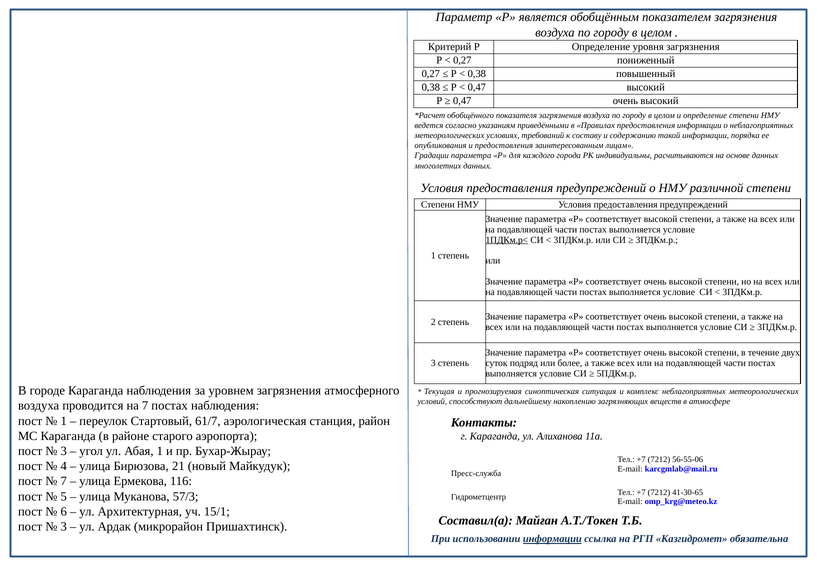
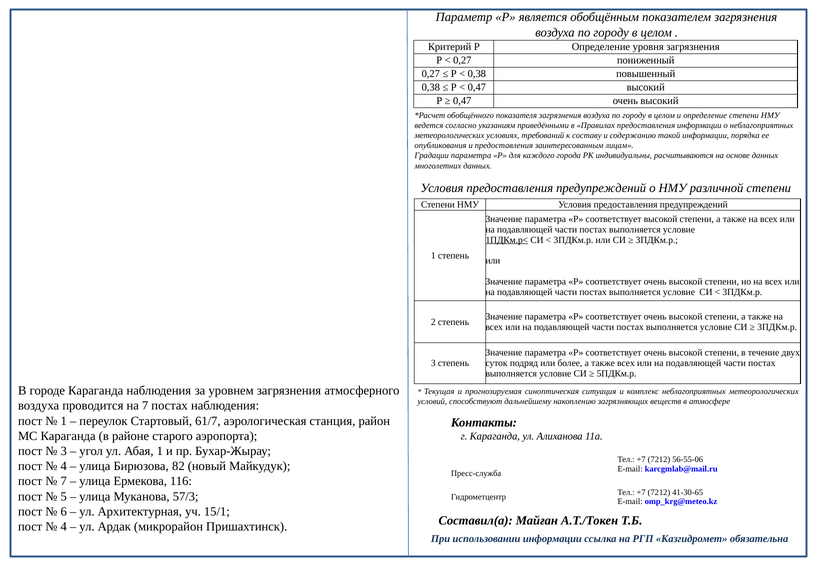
21: 21 -> 82
3 at (64, 526): 3 -> 4
информации at (552, 539) underline: present -> none
